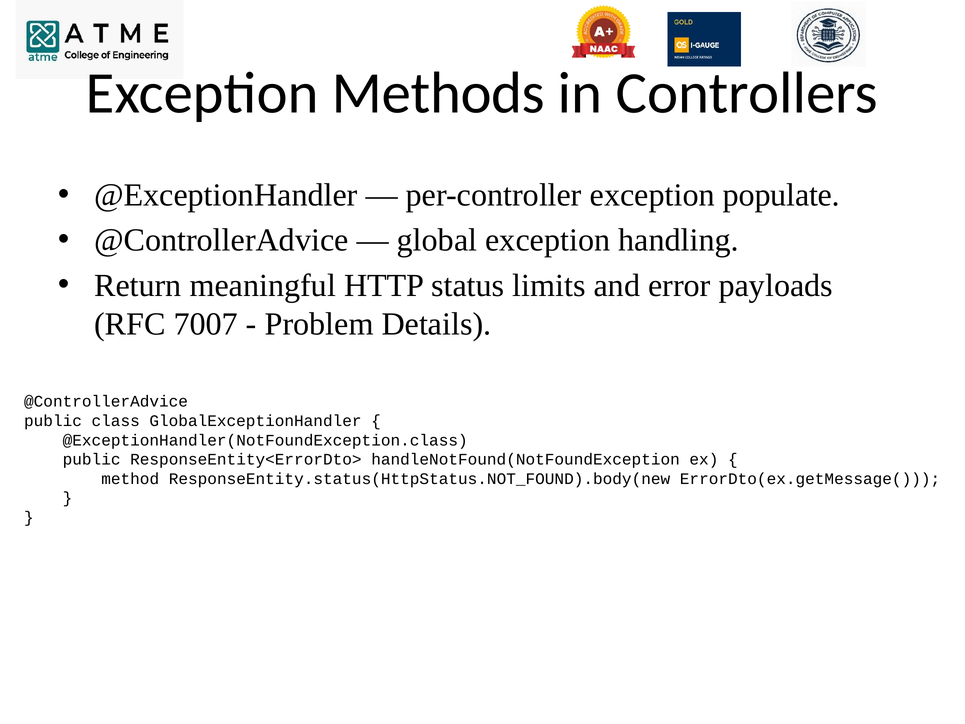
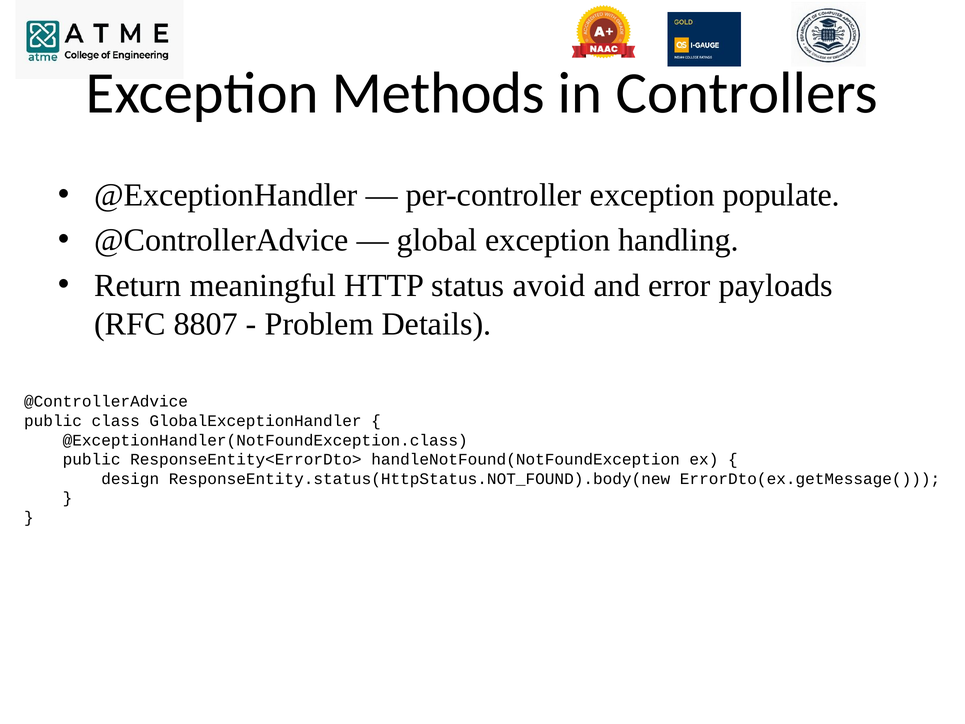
limits: limits -> avoid
7007: 7007 -> 8807
method: method -> design
